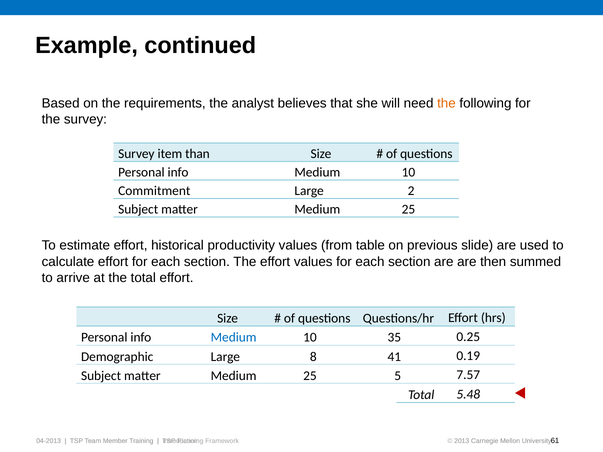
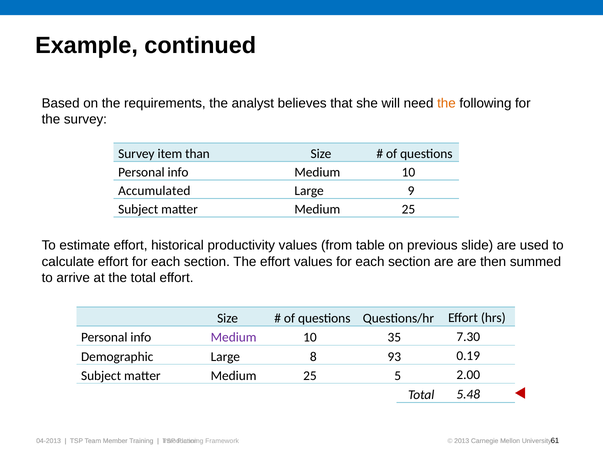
Commitment: Commitment -> Accumulated
2: 2 -> 9
Medium at (234, 338) colour: blue -> purple
0.25: 0.25 -> 7.30
41: 41 -> 93
7.57: 7.57 -> 2.00
